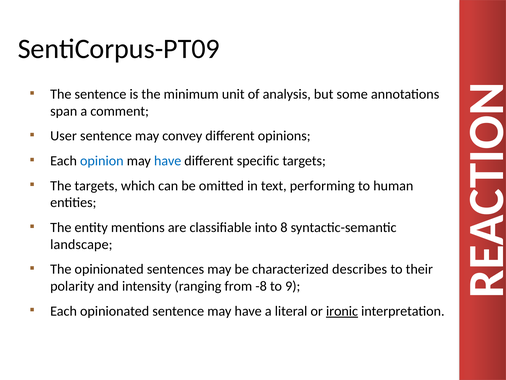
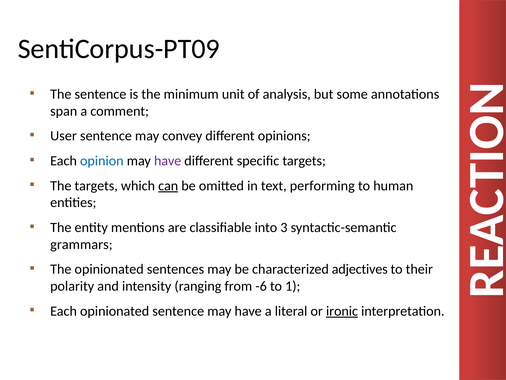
have at (168, 161) colour: blue -> purple
can underline: none -> present
8: 8 -> 3
landscape: landscape -> grammars
describes: describes -> adjectives
-8: -8 -> -6
9: 9 -> 1
